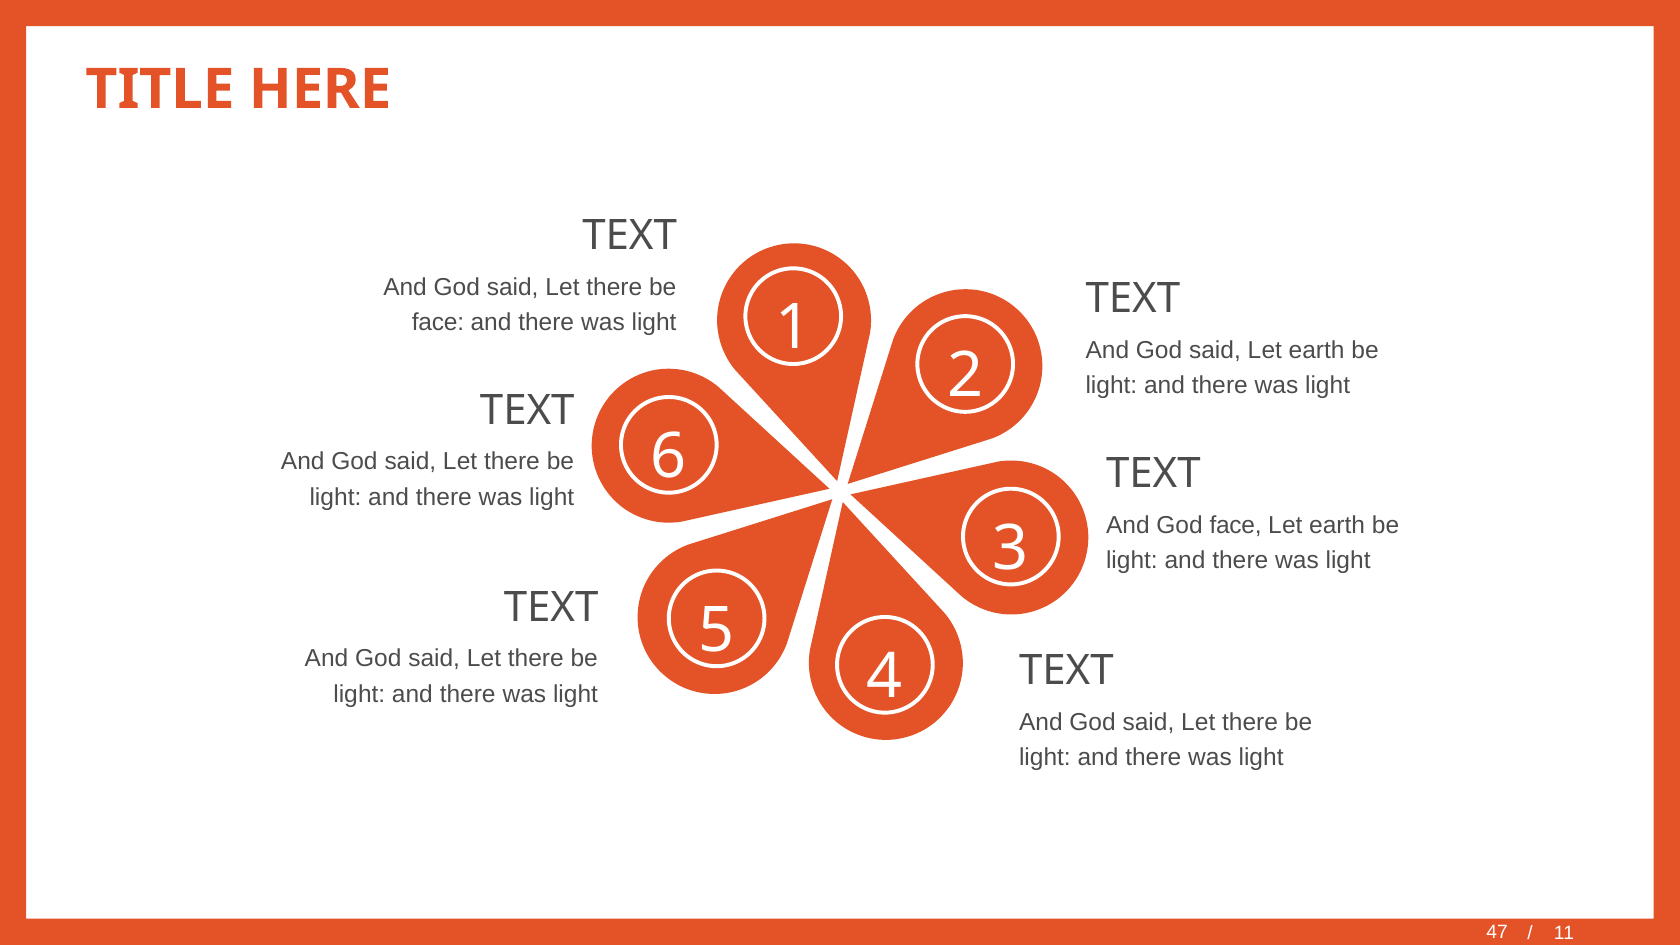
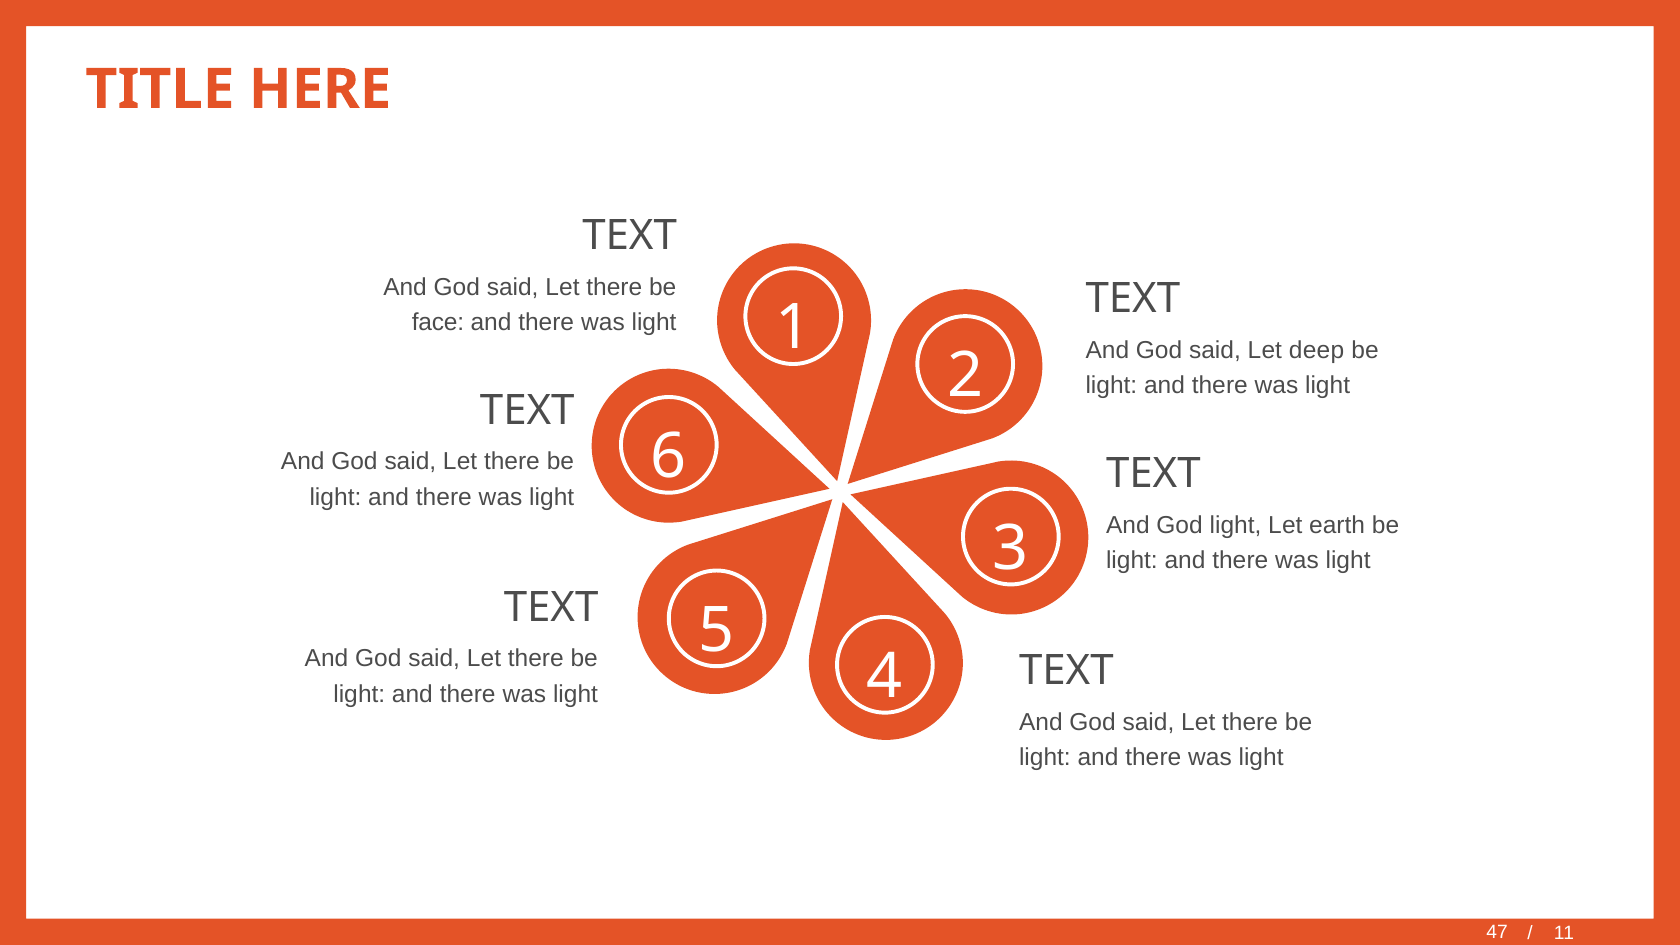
said Let earth: earth -> deep
God face: face -> light
